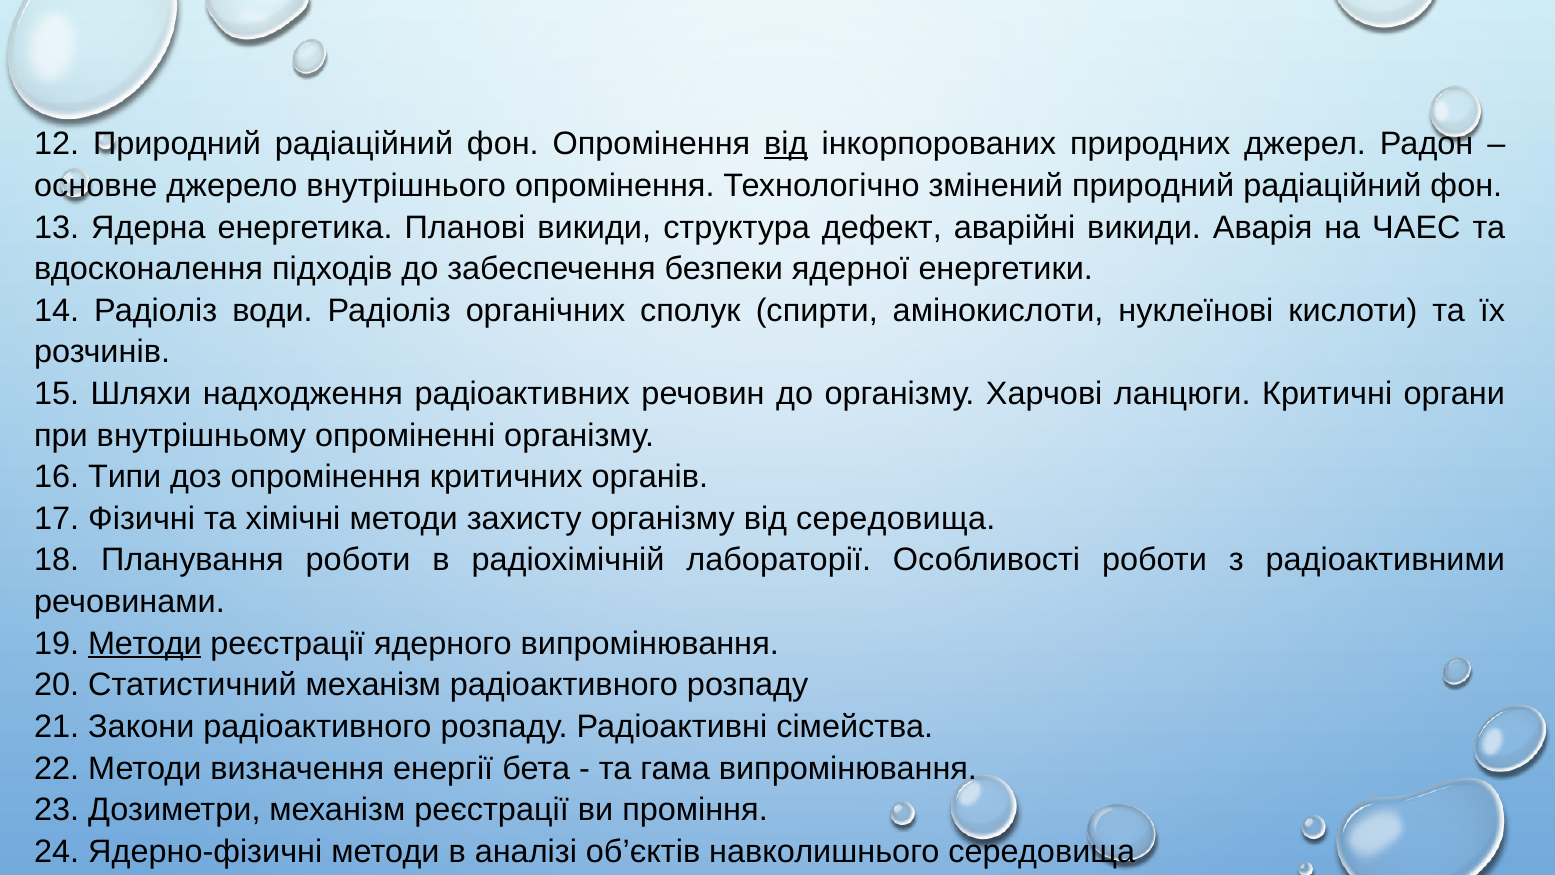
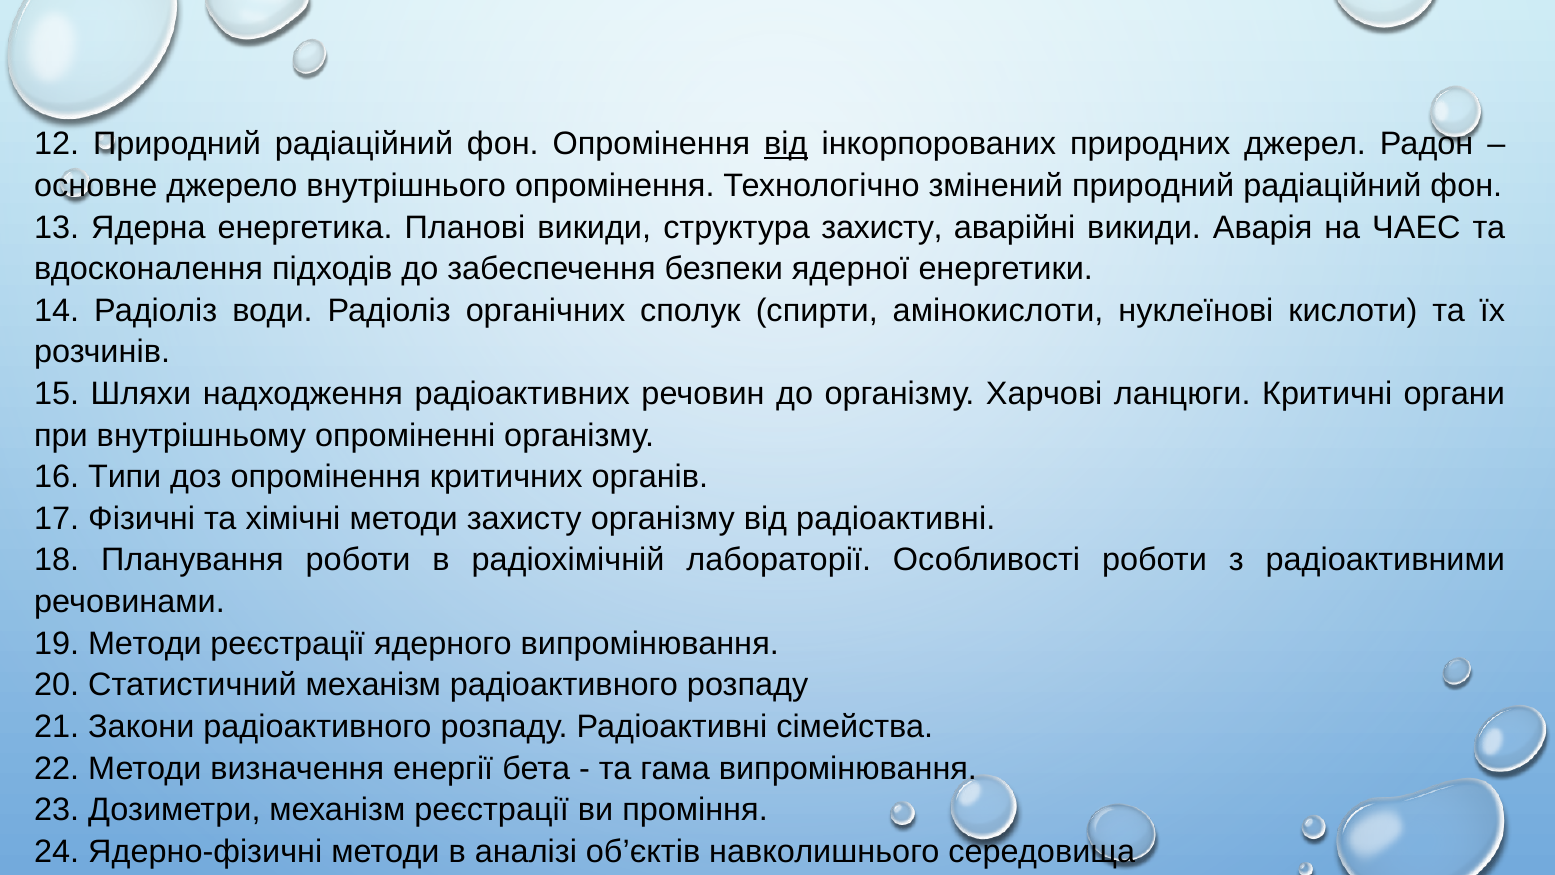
структура дефект: дефект -> захисту
від середовища: середовища -> радіоактивні
Методи at (145, 643) underline: present -> none
